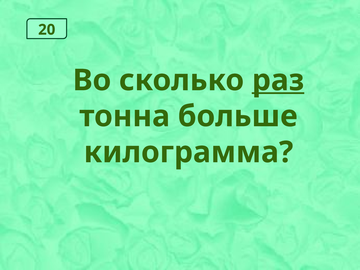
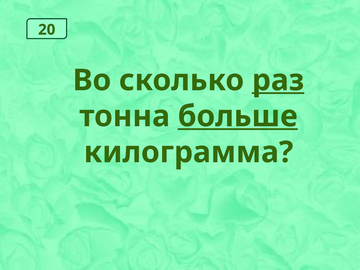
больше underline: none -> present
